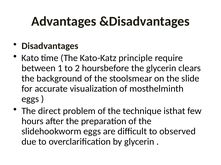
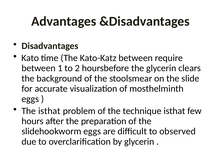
Kato-Katz principle: principle -> between
The direct: direct -> isthat
